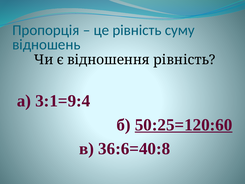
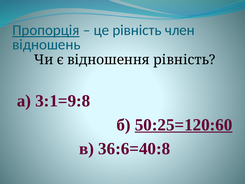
Пропорція underline: none -> present
суму: суму -> член
3:1=9:4: 3:1=9:4 -> 3:1=9:8
